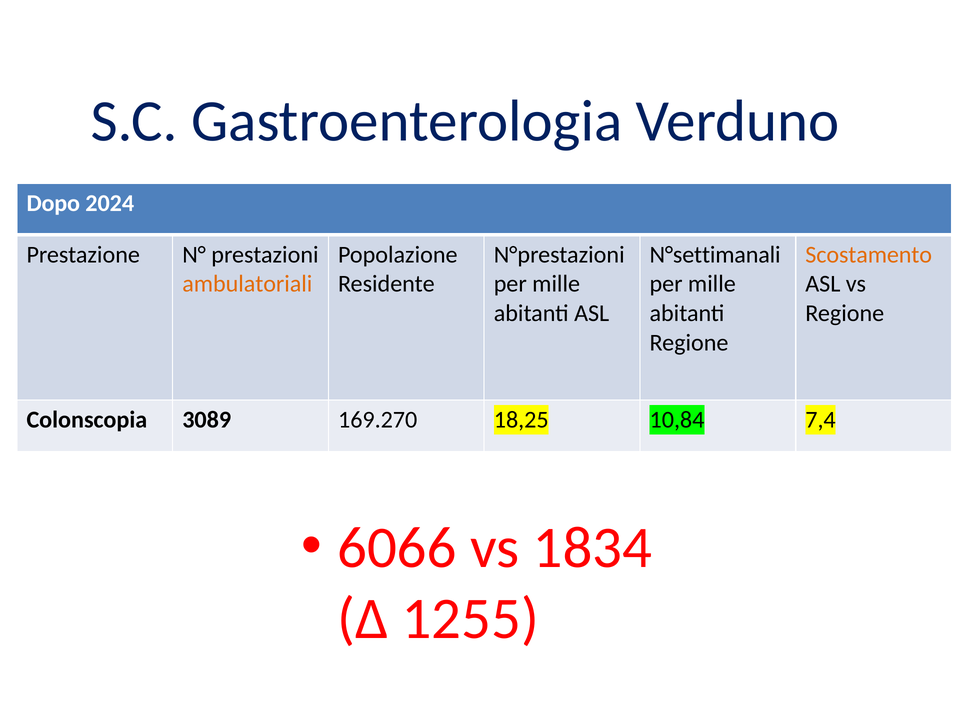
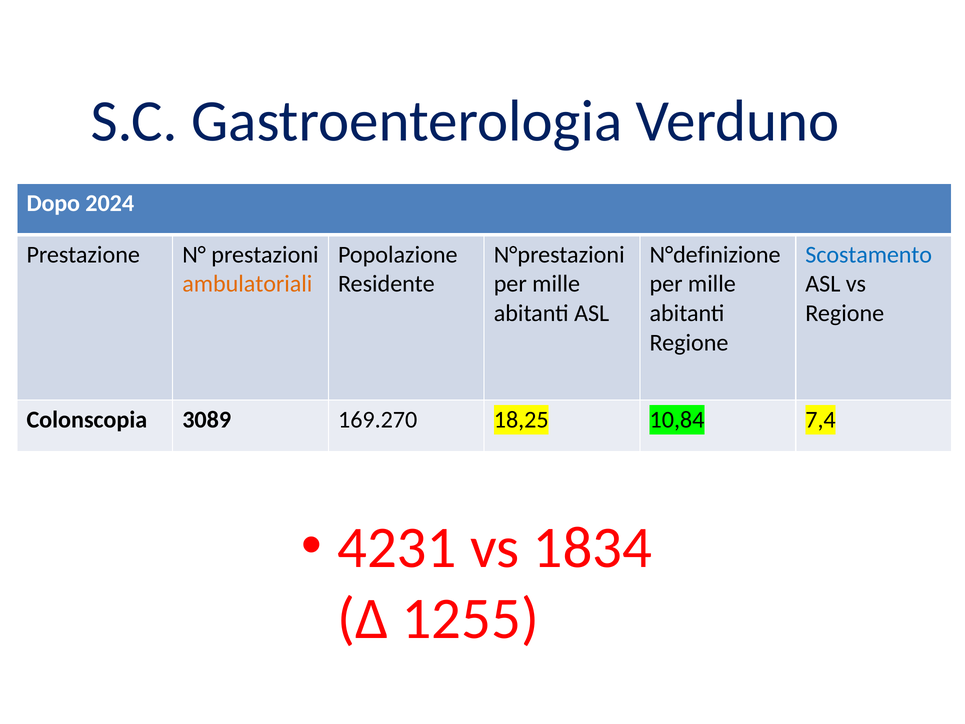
N°settimanali: N°settimanali -> N°definizione
Scostamento colour: orange -> blue
6066: 6066 -> 4231
